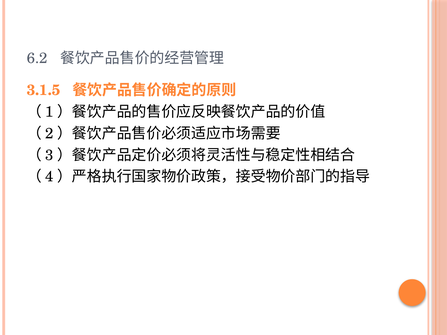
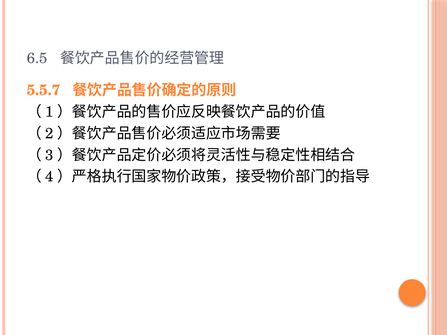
6.2: 6.2 -> 6.5
3.1.5: 3.1.5 -> 5.5.7
